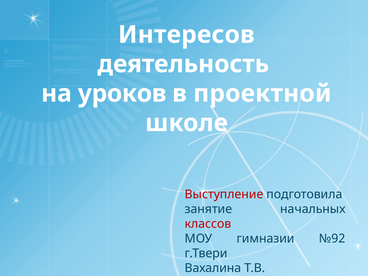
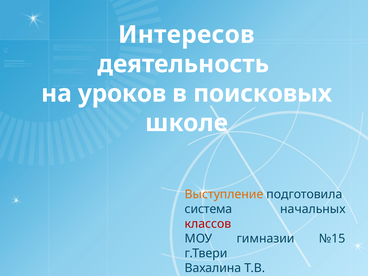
проектной: проектной -> поисковых
Выступление colour: red -> orange
занятие: занятие -> система
№92: №92 -> №15
